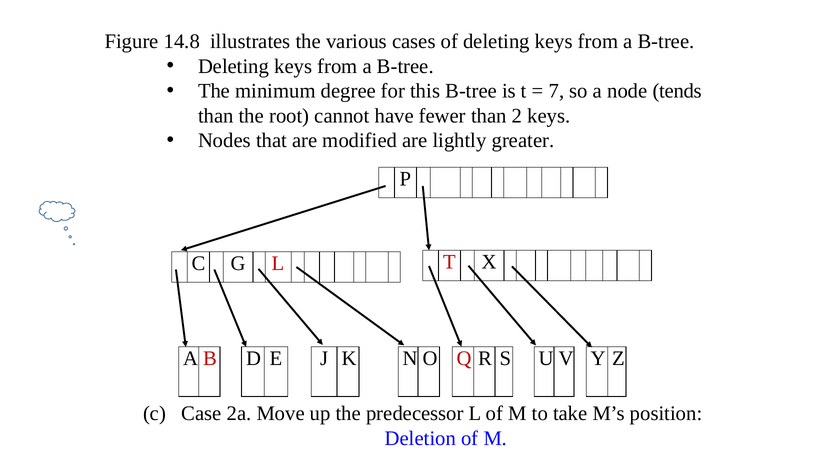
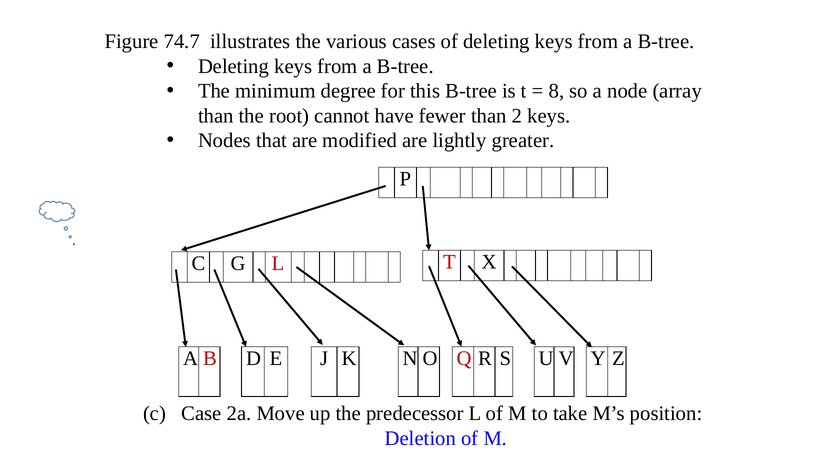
14.8: 14.8 -> 74.7
7: 7 -> 8
tends: tends -> array
